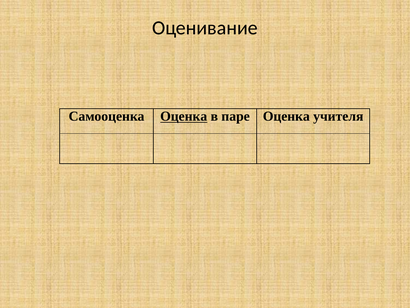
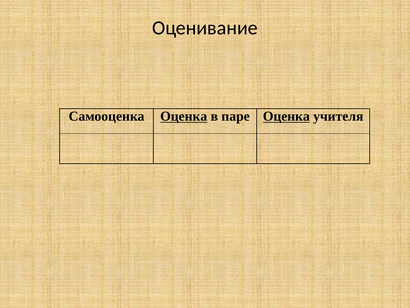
Оценка at (286, 116) underline: none -> present
